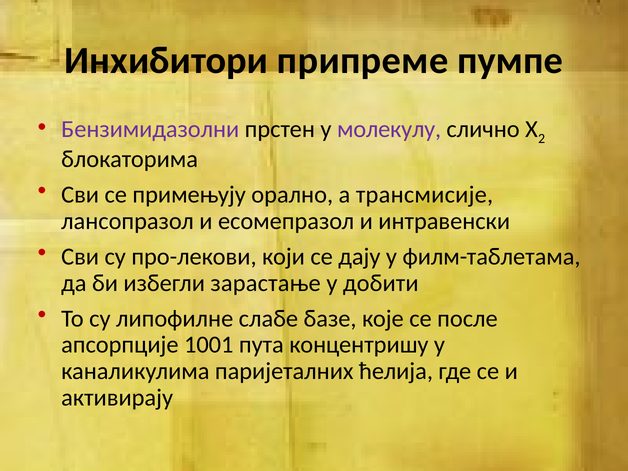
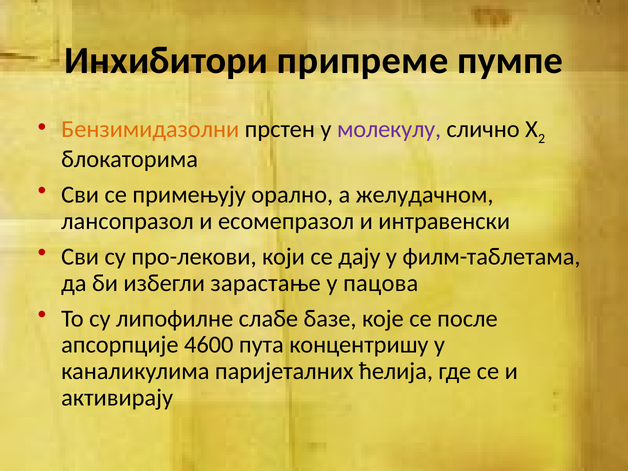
Бензимидазолни colour: purple -> orange
трансмисије: трансмисије -> желудачном
добити: добити -> пацова
1001: 1001 -> 4600
